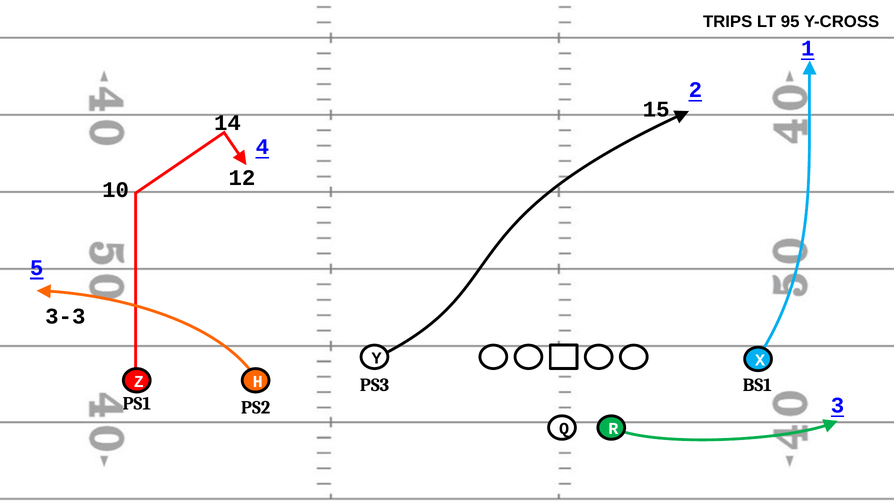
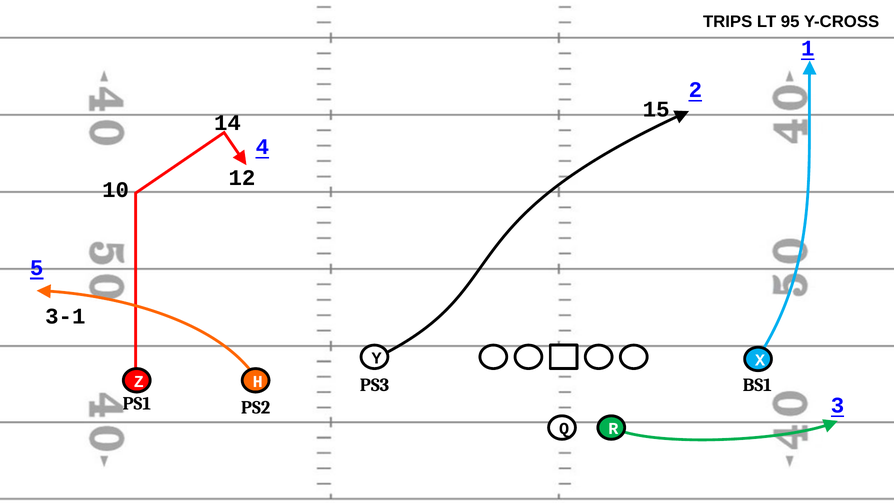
3-3: 3-3 -> 3-1
